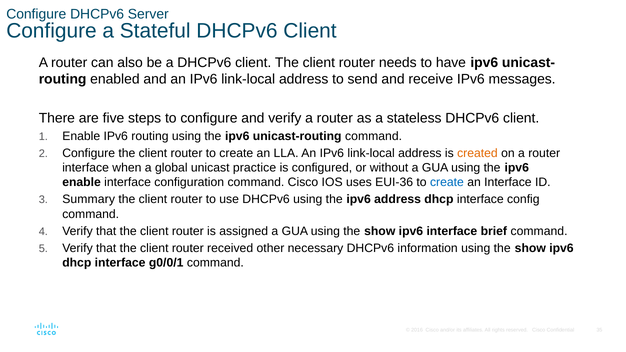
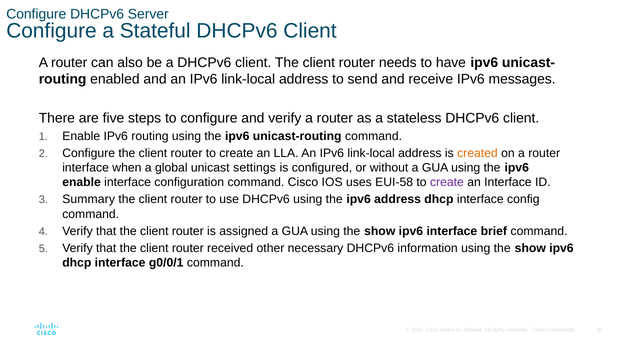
practice: practice -> settings
EUI-36: EUI-36 -> EUI-58
create at (447, 182) colour: blue -> purple
